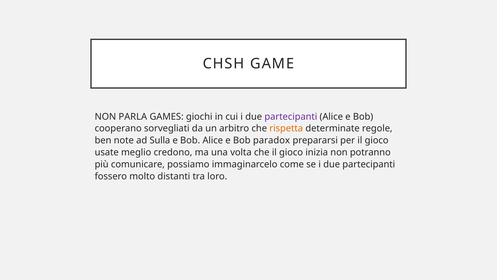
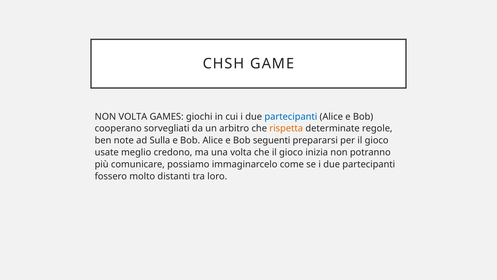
NON PARLA: PARLA -> VOLTA
partecipanti at (291, 116) colour: purple -> blue
paradox: paradox -> seguenti
